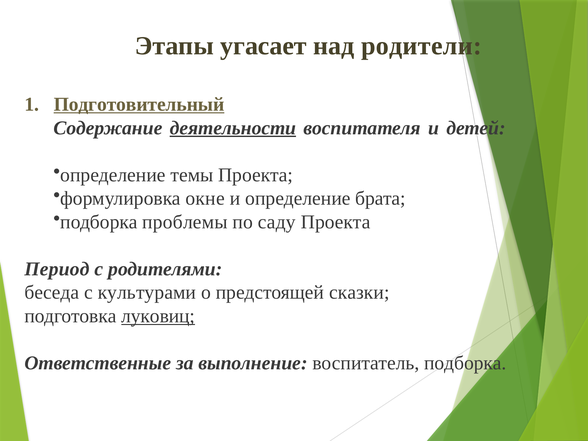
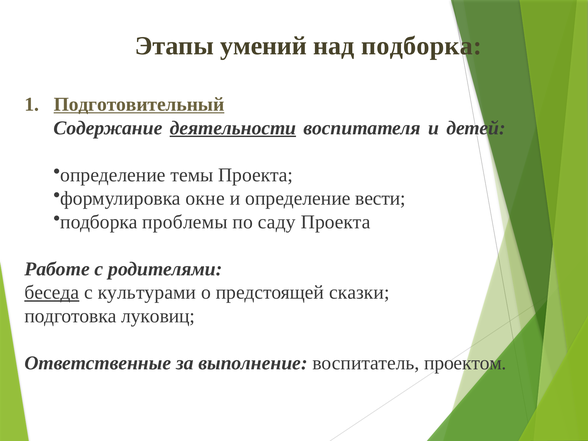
угасает: угасает -> умений
над родители: родители -> подборка
брата: брата -> вести
Период: Период -> Работе
беседа underline: none -> present
луковиц underline: present -> none
воспитатель подборка: подборка -> проектом
